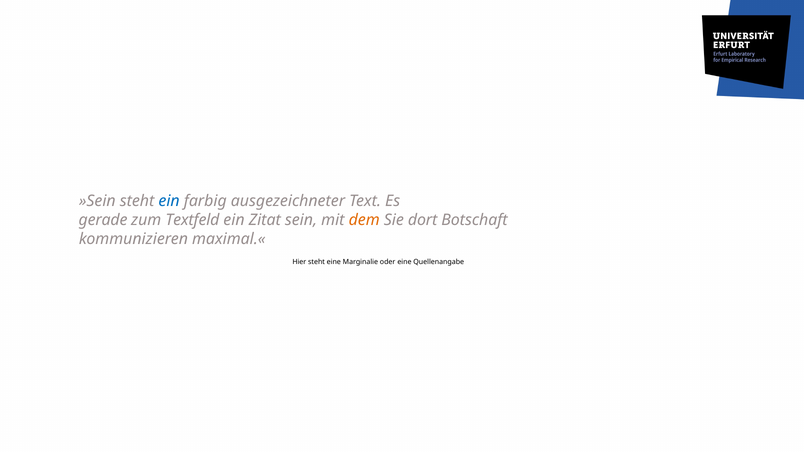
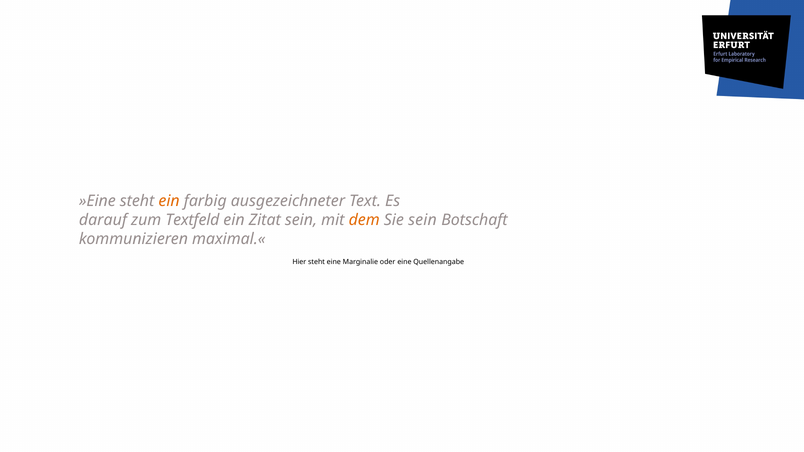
»Sein: »Sein -> »Eine
ein at (169, 201) colour: blue -> orange
gerade: gerade -> darauf
Sie dort: dort -> sein
